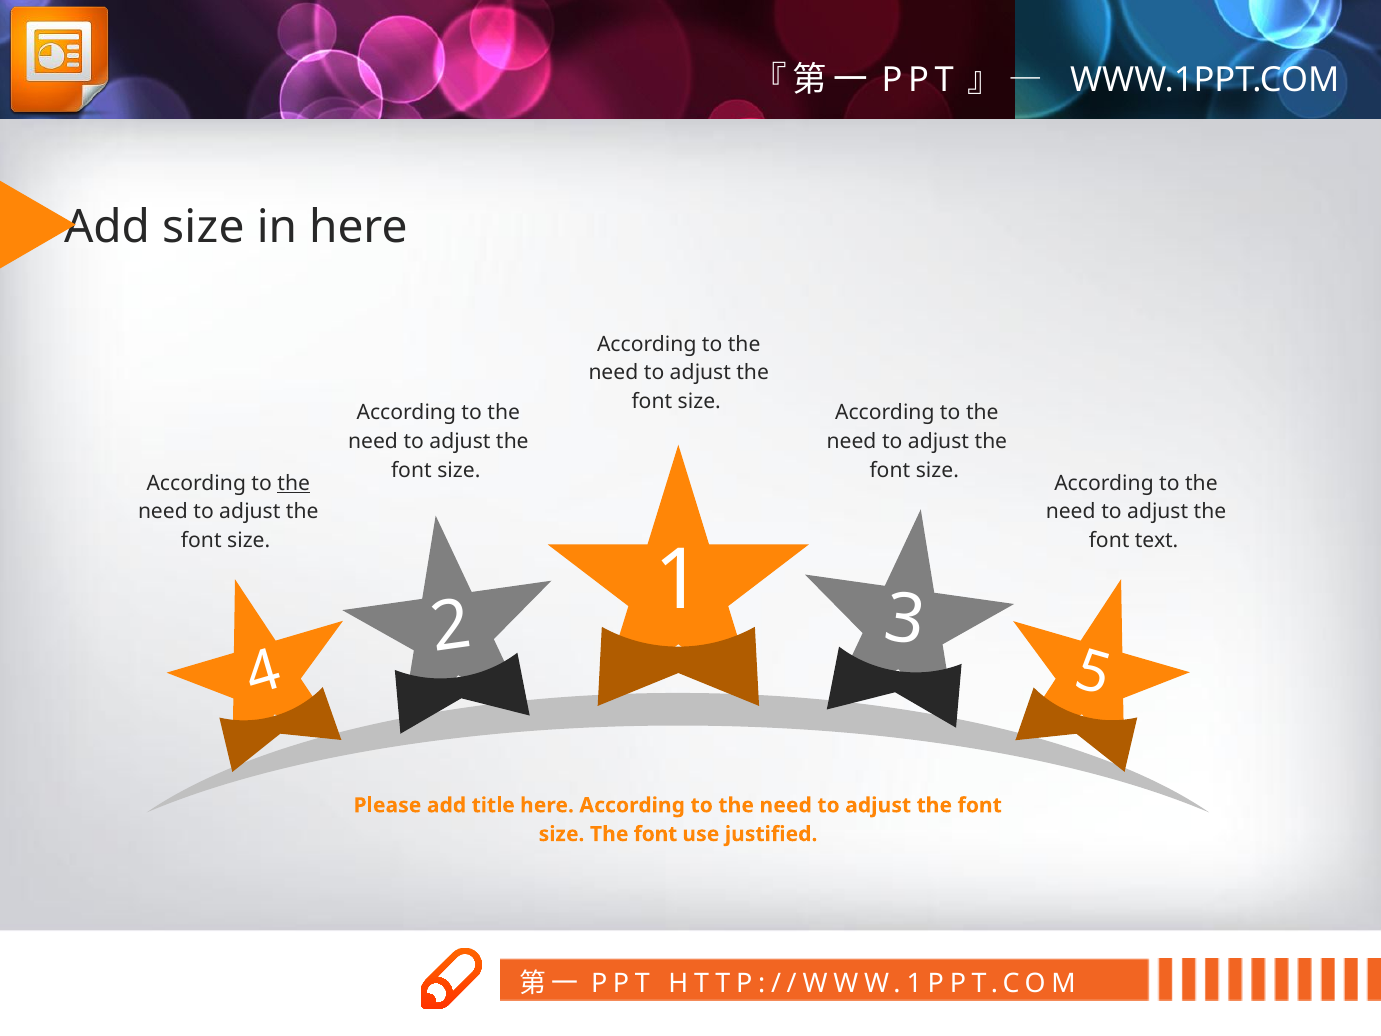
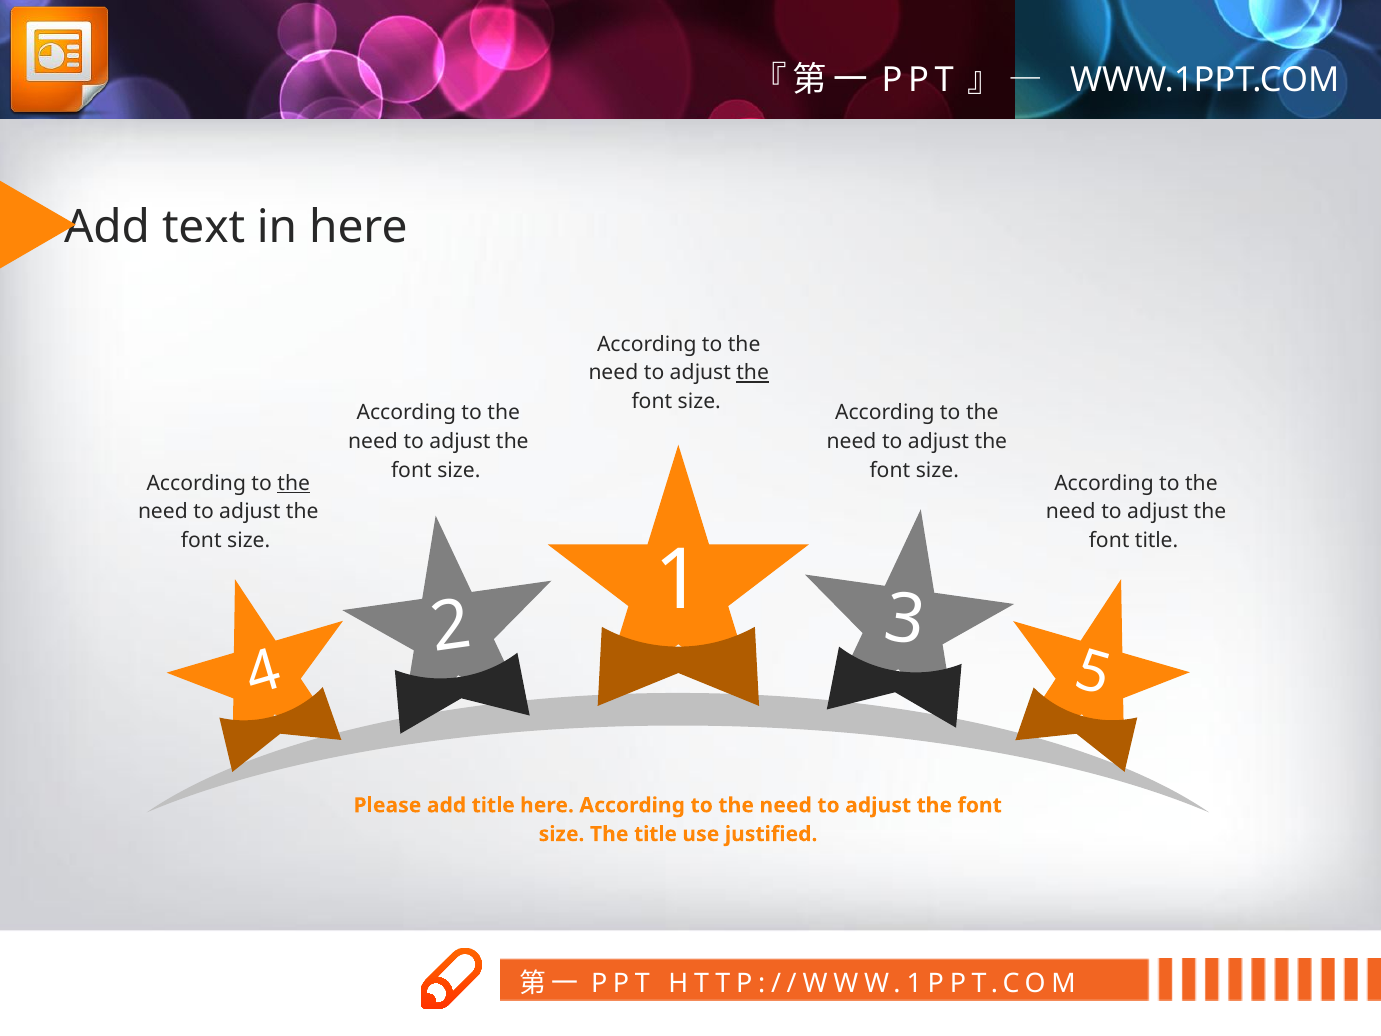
size at (203, 227): size -> text
the at (753, 373) underline: none -> present
font text: text -> title
size The font: font -> title
